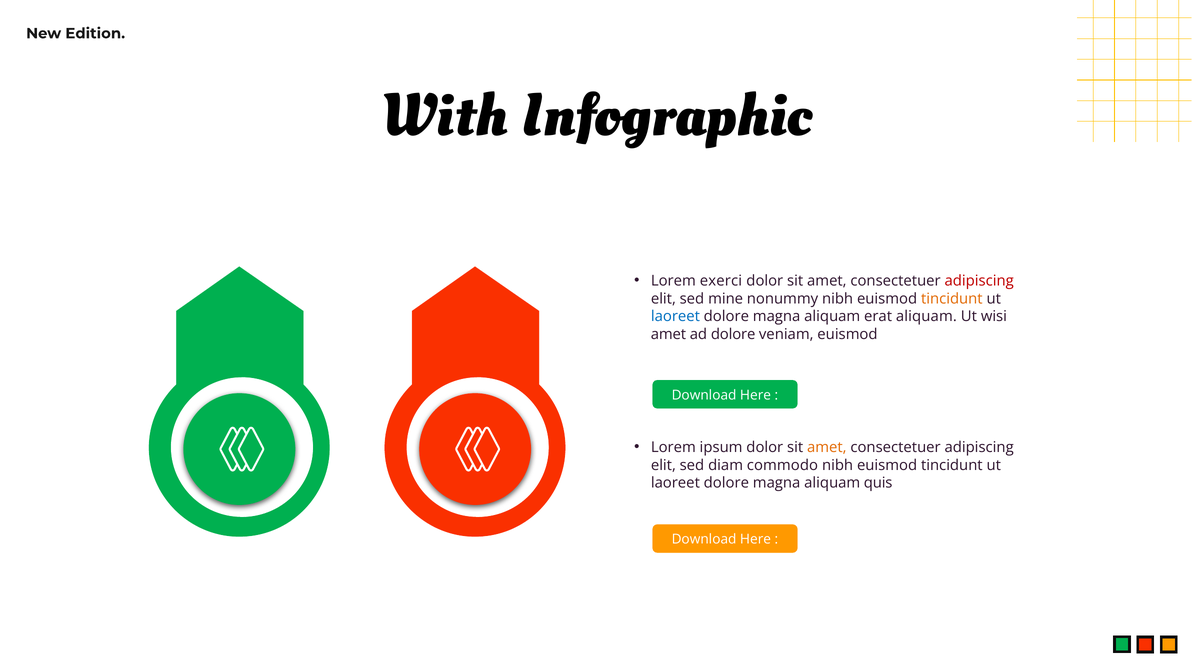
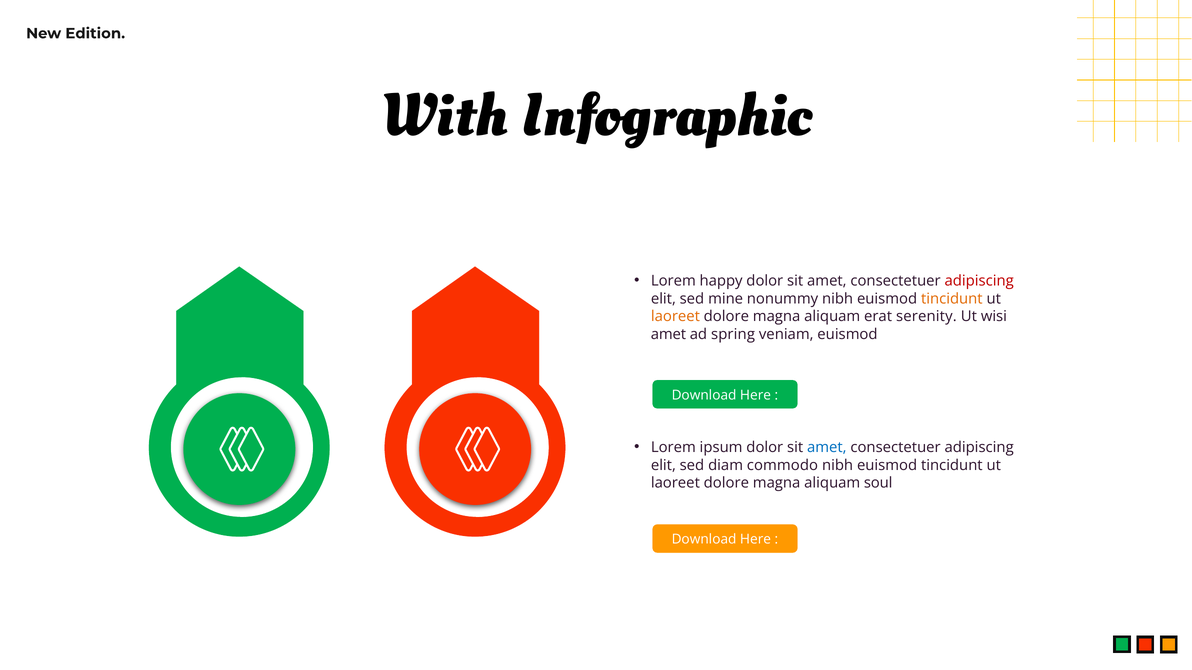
exerci: exerci -> happy
laoreet at (675, 317) colour: blue -> orange
erat aliquam: aliquam -> serenity
ad dolore: dolore -> spring
amet at (827, 448) colour: orange -> blue
quis: quis -> soul
